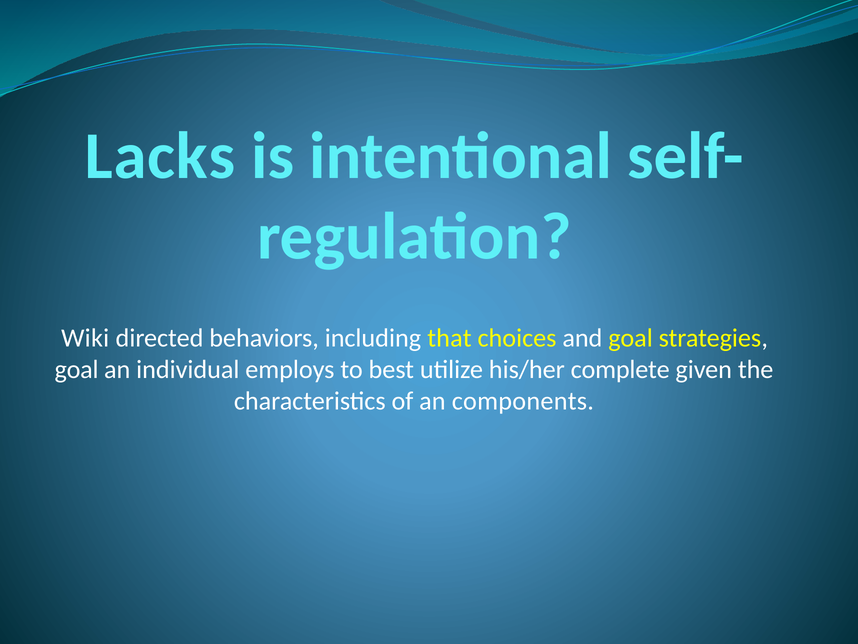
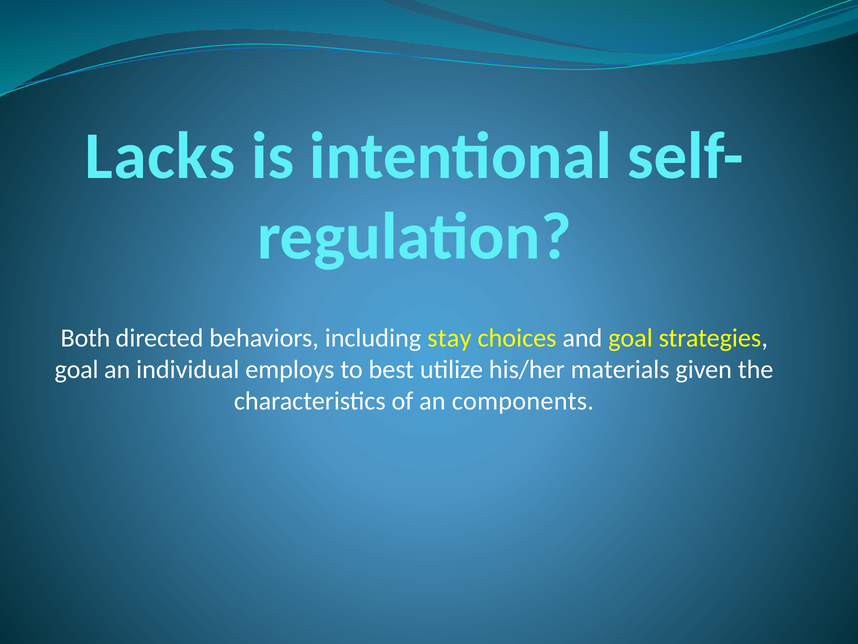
Wiki: Wiki -> Both
that: that -> stay
complete: complete -> materials
